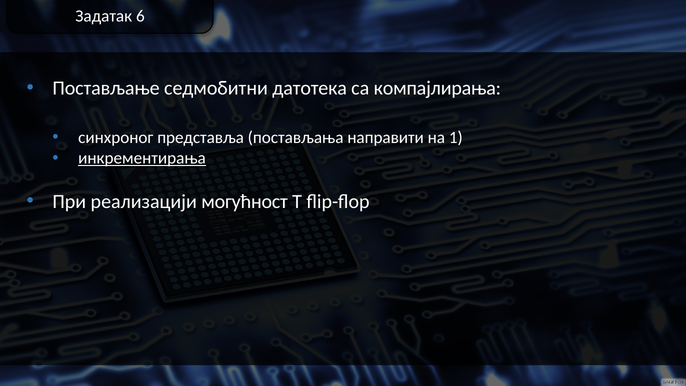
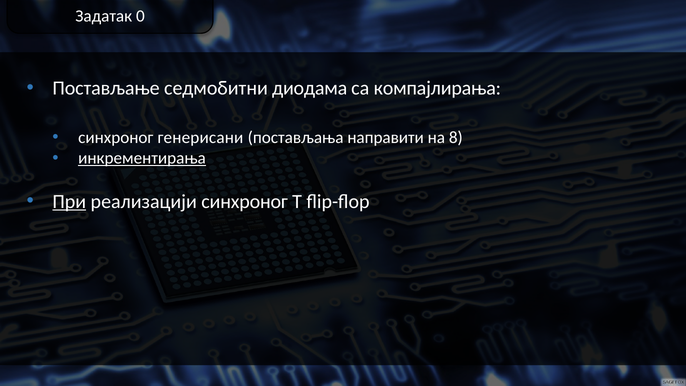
6: 6 -> 0
датотека: датотека -> диодама
представља: представља -> генерисани
1: 1 -> 8
При underline: none -> present
реализацији могућност: могућност -> синхроног
